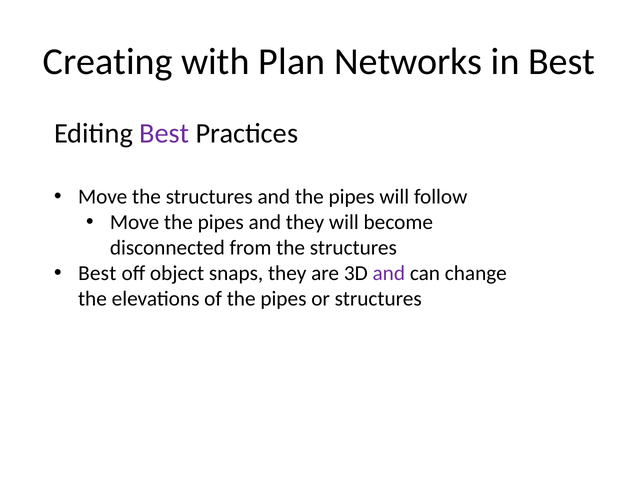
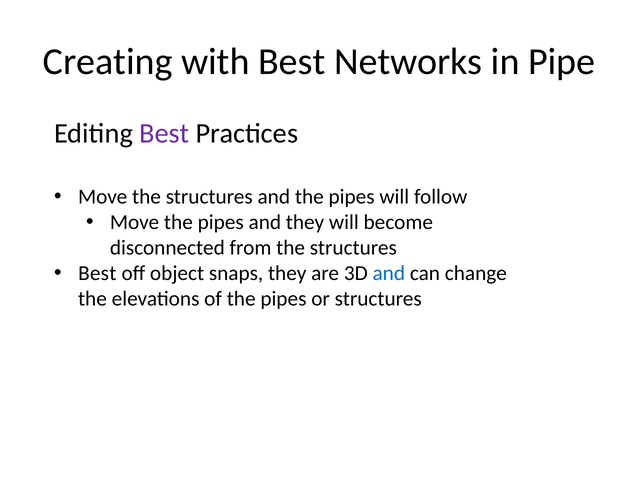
with Plan: Plan -> Best
in Best: Best -> Pipe
and at (389, 274) colour: purple -> blue
